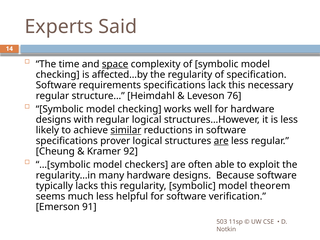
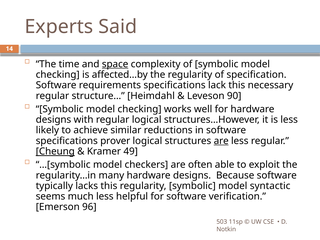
76: 76 -> 90
similar underline: present -> none
Cheung underline: none -> present
92: 92 -> 49
theorem: theorem -> syntactic
91: 91 -> 96
